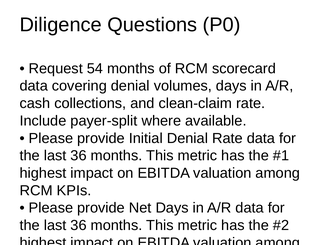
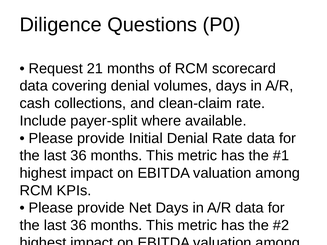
54: 54 -> 21
